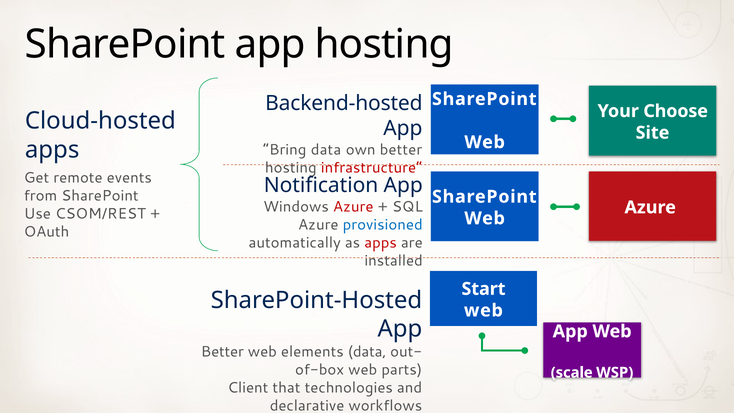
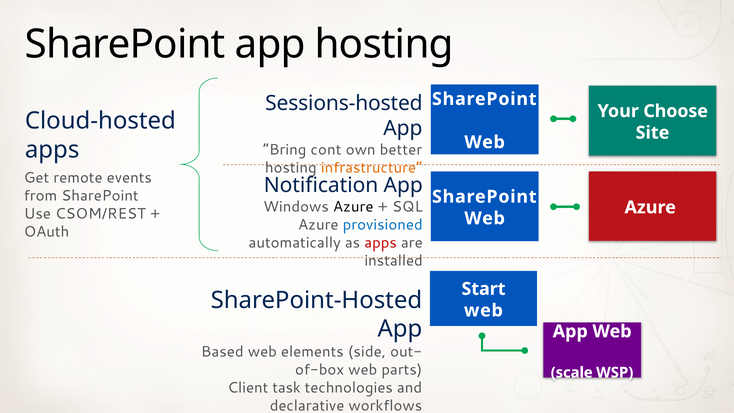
Backend-hosted: Backend-hosted -> Sessions-hosted
Bring data: data -> cont
infrastructure colour: red -> orange
Azure at (353, 207) colour: red -> black
Better at (222, 352): Better -> Based
elements data: data -> side
that: that -> task
